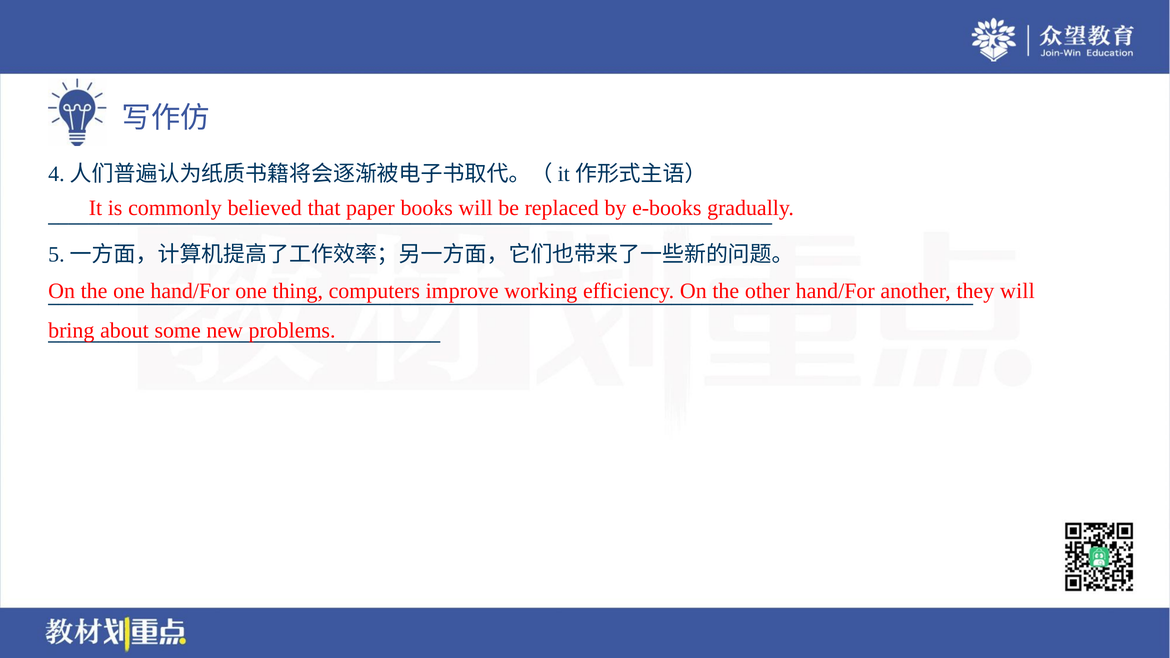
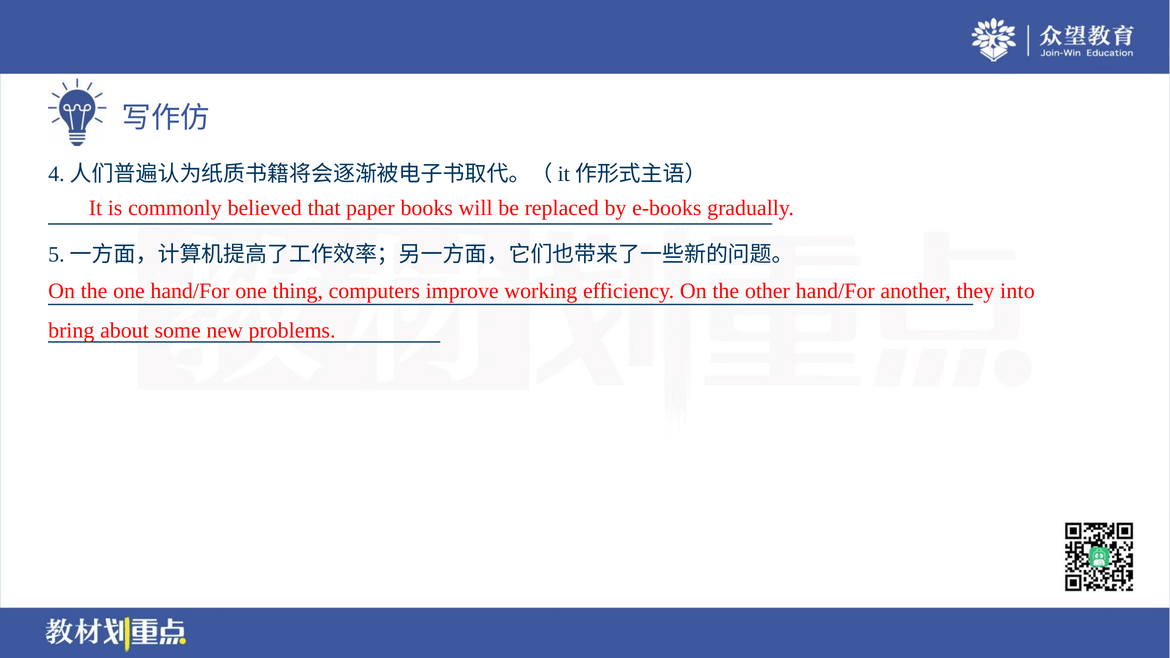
they will: will -> into
